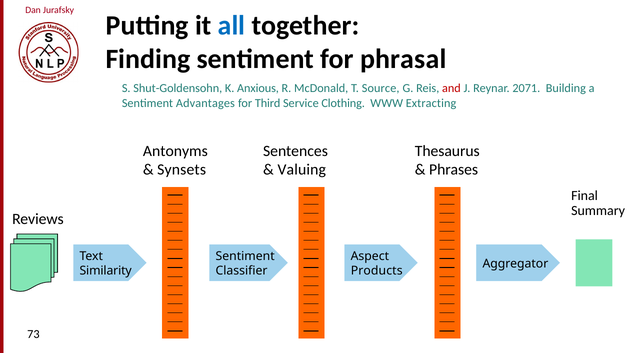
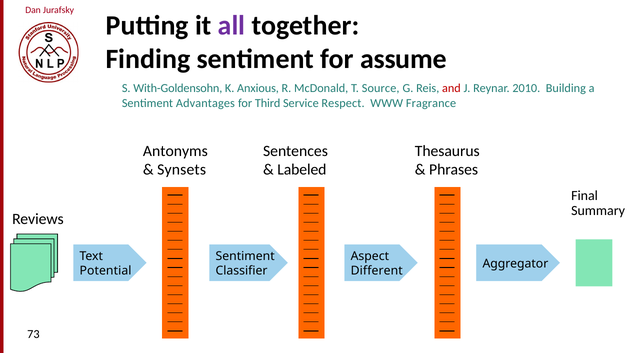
all colour: blue -> purple
phrasal: phrasal -> assume
Shut-Goldensohn: Shut-Goldensohn -> With-Goldensohn
2071: 2071 -> 2010
Clothing: Clothing -> Respect
Extracting: Extracting -> Fragrance
Valuing: Valuing -> Labeled
Similarity: Similarity -> Potential
Products: Products -> Different
